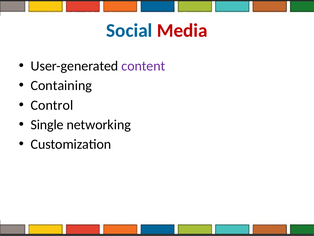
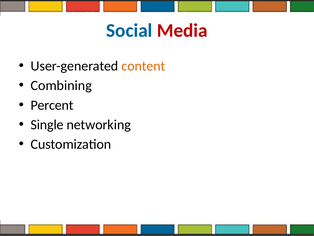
content colour: purple -> orange
Containing: Containing -> Combining
Control: Control -> Percent
